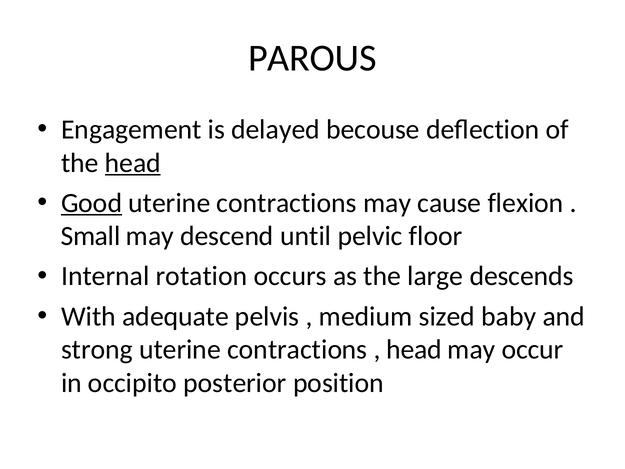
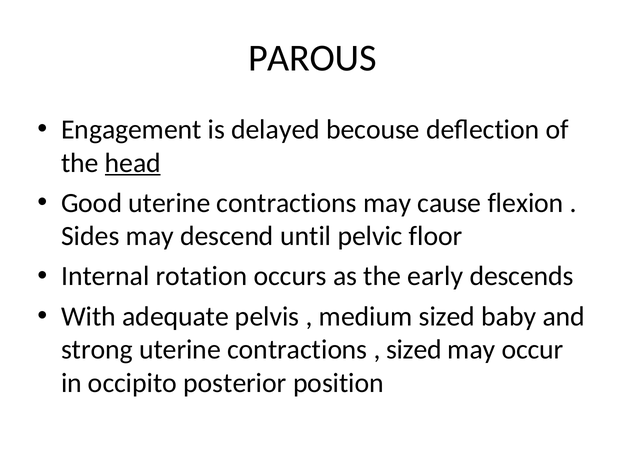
Good underline: present -> none
Small: Small -> Sides
large: large -> early
head at (414, 350): head -> sized
